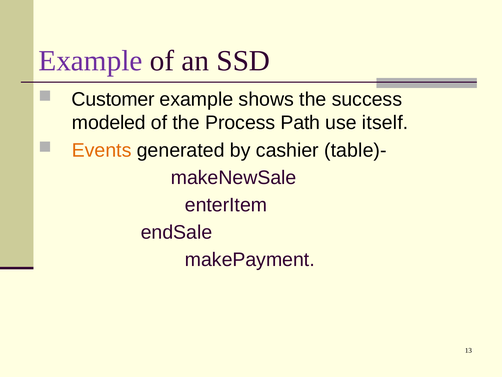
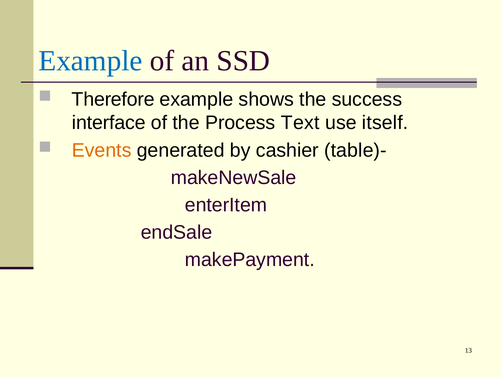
Example at (90, 61) colour: purple -> blue
Customer: Customer -> Therefore
modeled: modeled -> interface
Path: Path -> Text
